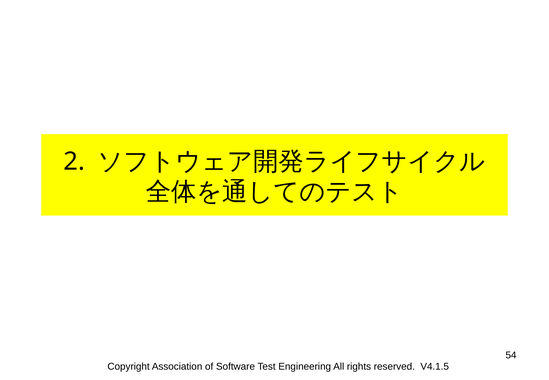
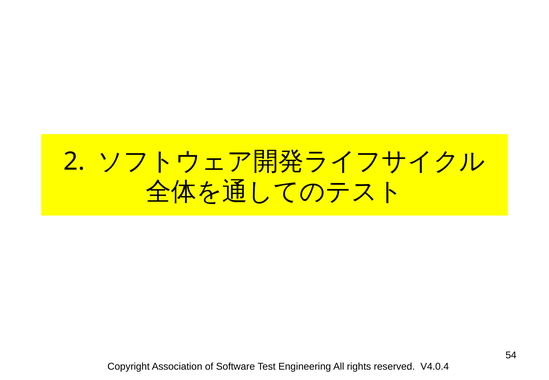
V4.1.5: V4.1.5 -> V4.0.4
